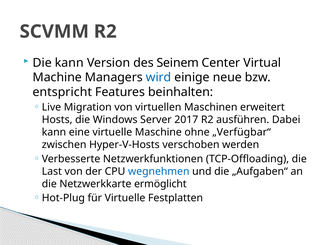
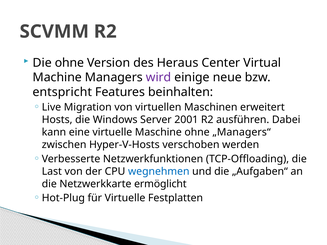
Die kann: kann -> ohne
Seinem: Seinem -> Heraus
wird colour: blue -> purple
2017: 2017 -> 2001
„Verfügbar“: „Verfügbar“ -> „Managers“
